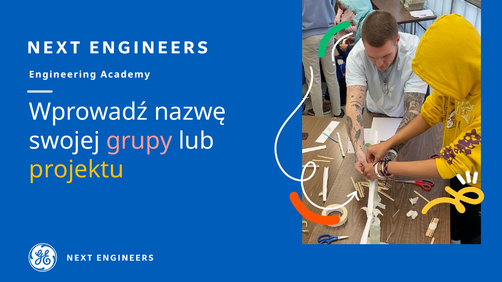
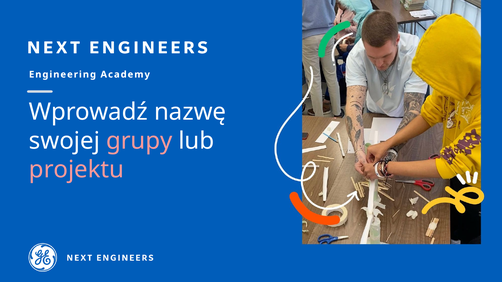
projektu colour: yellow -> pink
